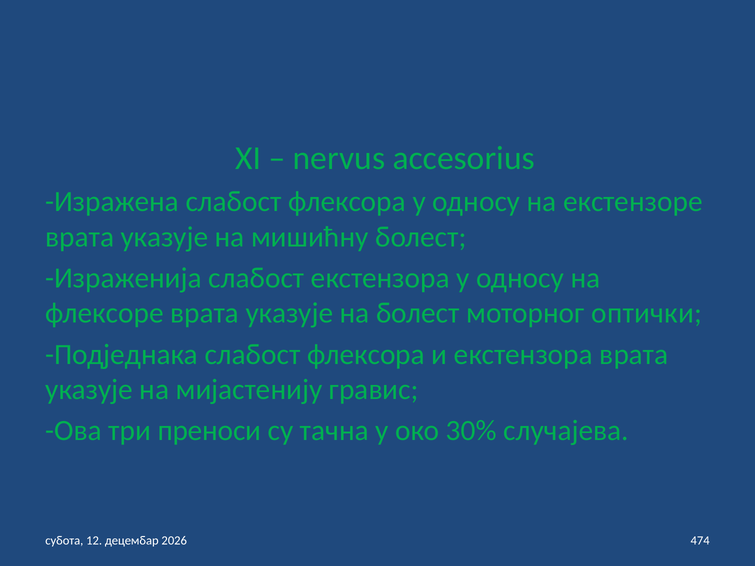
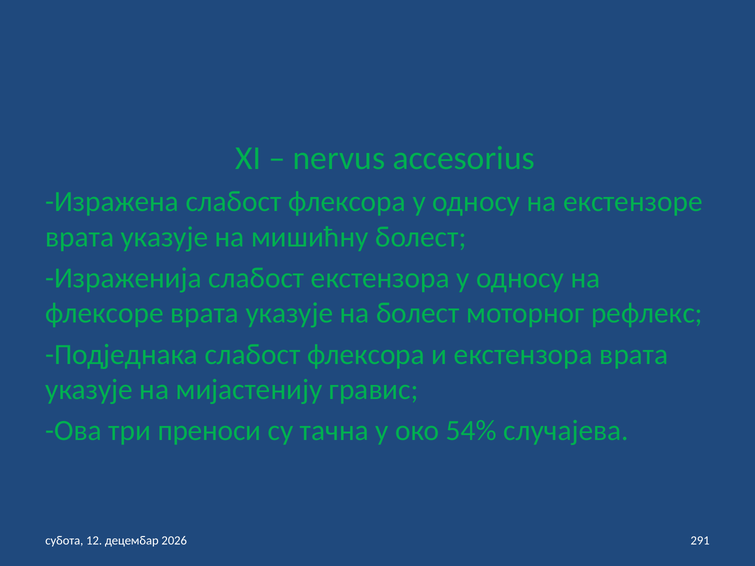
оптички: оптички -> рефлекс
30%: 30% -> 54%
474: 474 -> 291
